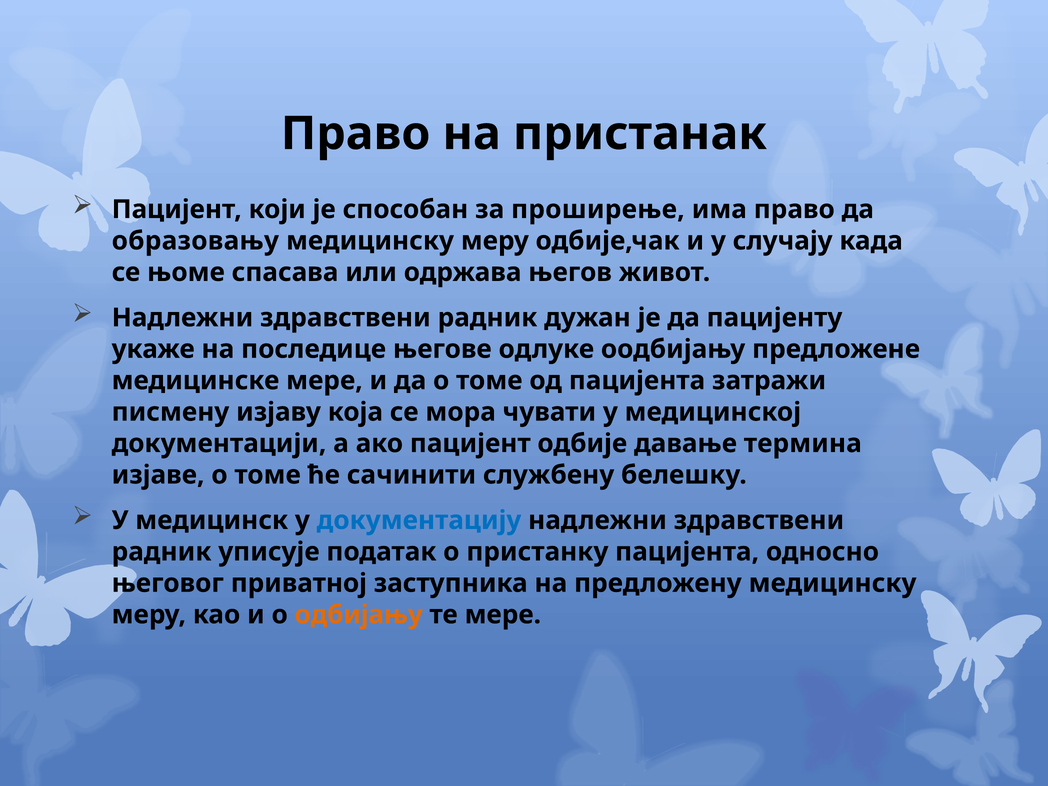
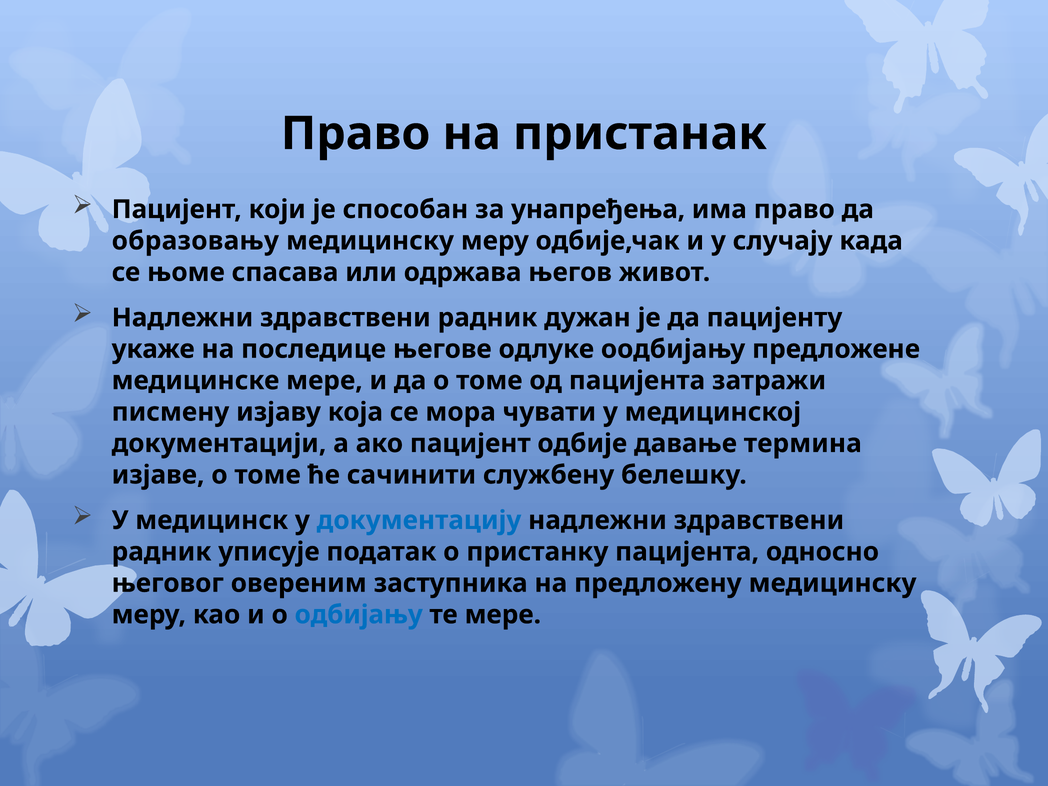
проширење: проширење -> унапређења
приватној: приватној -> овереним
одбијању colour: orange -> blue
